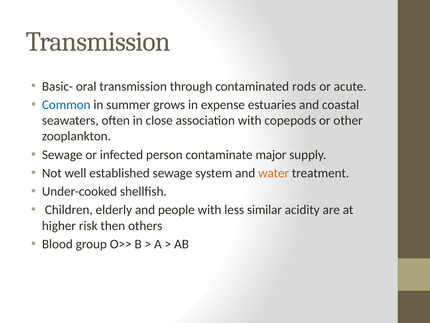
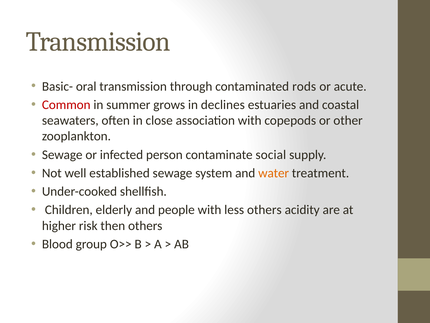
Common colour: blue -> red
expense: expense -> declines
major: major -> social
less similar: similar -> others
